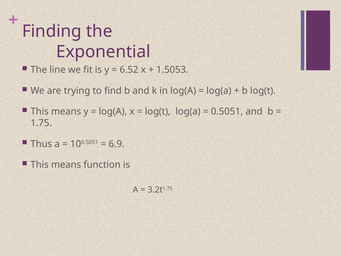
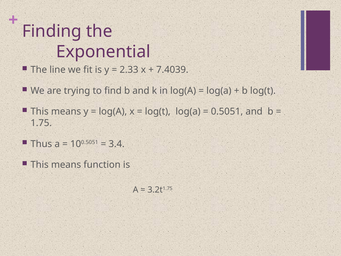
6.52: 6.52 -> 2.33
1.5053: 1.5053 -> 7.4039
6.9: 6.9 -> 3.4
